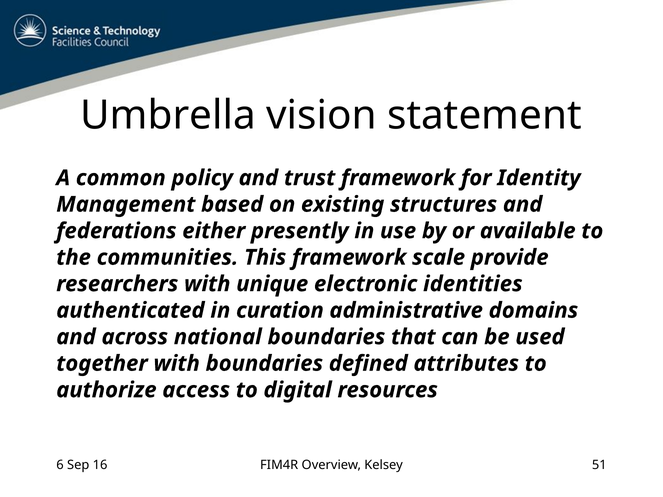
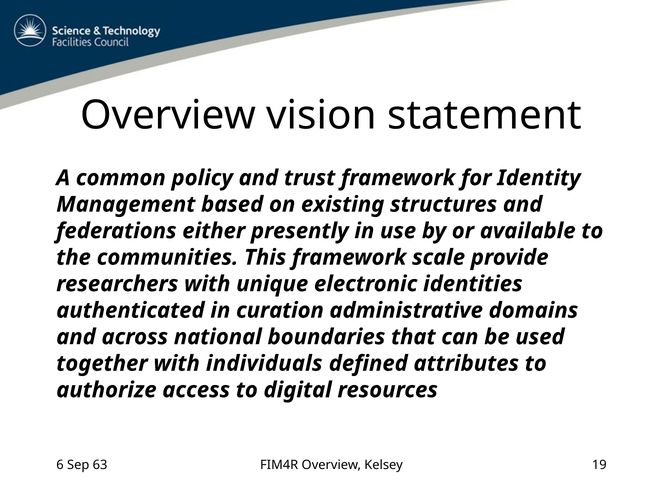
Umbrella at (168, 115): Umbrella -> Overview
with boundaries: boundaries -> individuals
16: 16 -> 63
51: 51 -> 19
